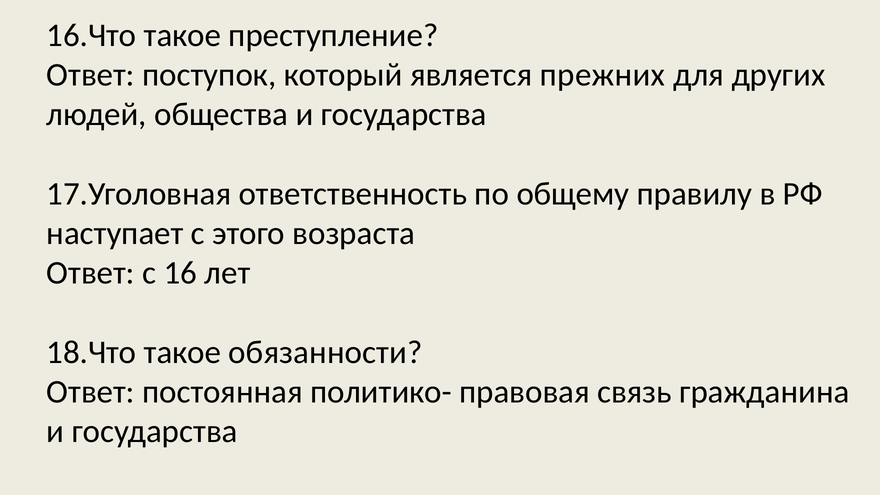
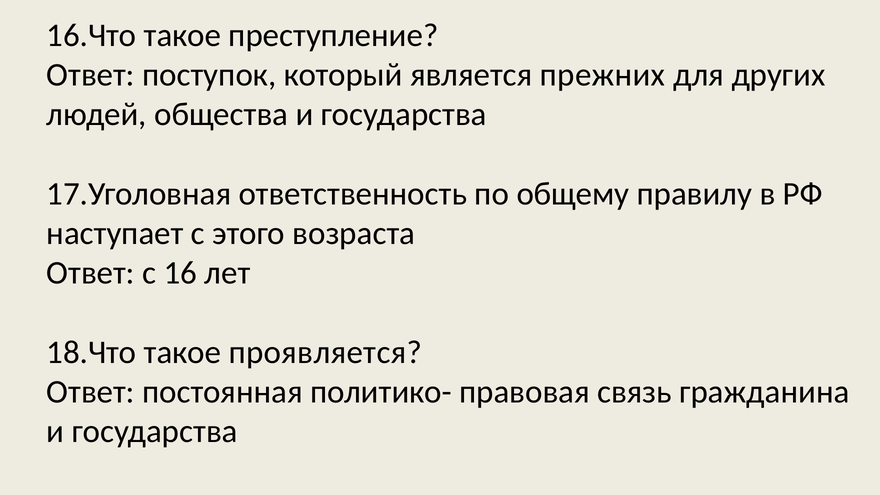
обязанности: обязанности -> проявляется
